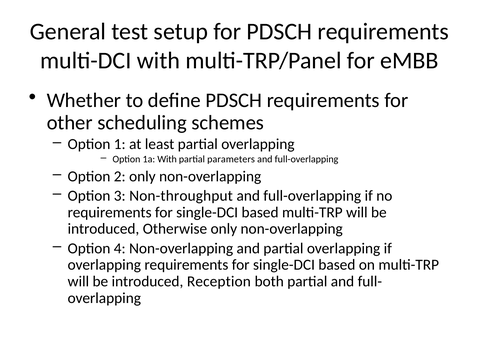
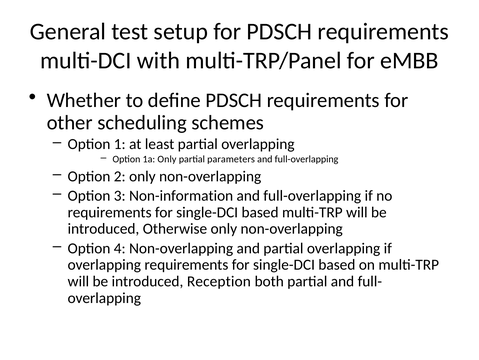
1a With: With -> Only
Non-throughput: Non-throughput -> Non-information
